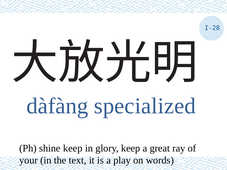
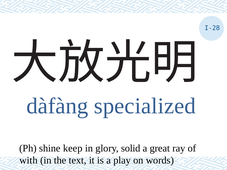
glory keep: keep -> solid
your: your -> with
